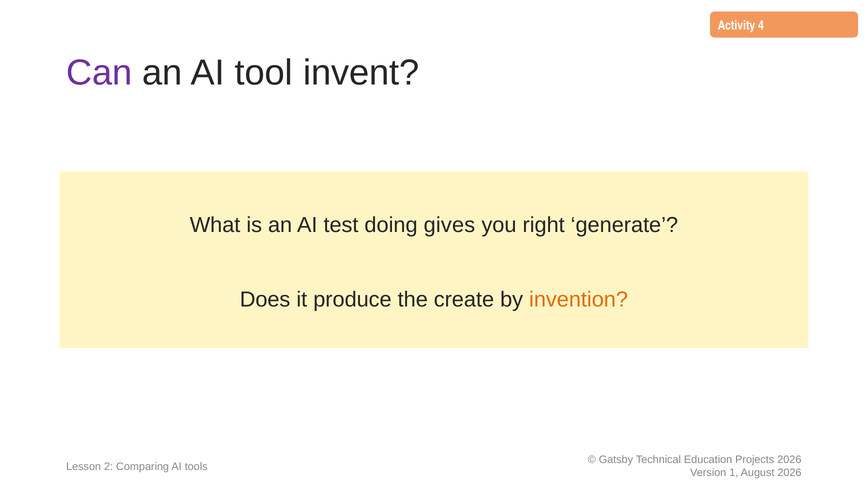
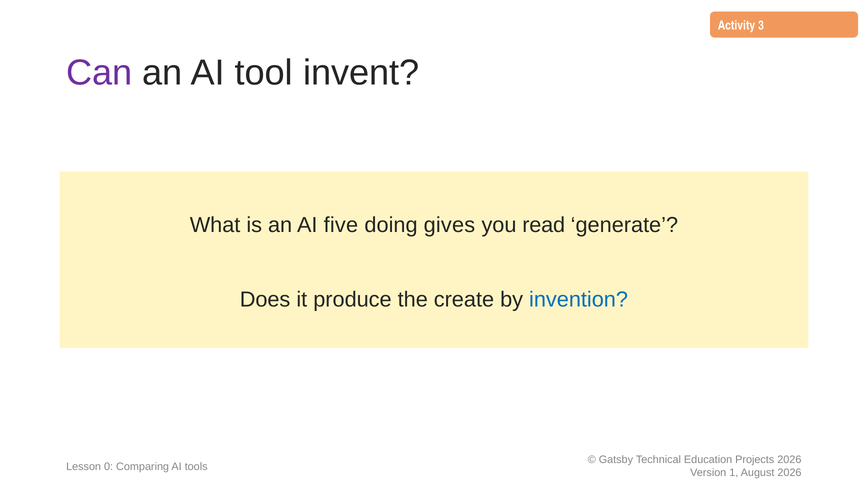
4: 4 -> 3
test: test -> five
right: right -> read
invention colour: orange -> blue
2: 2 -> 0
